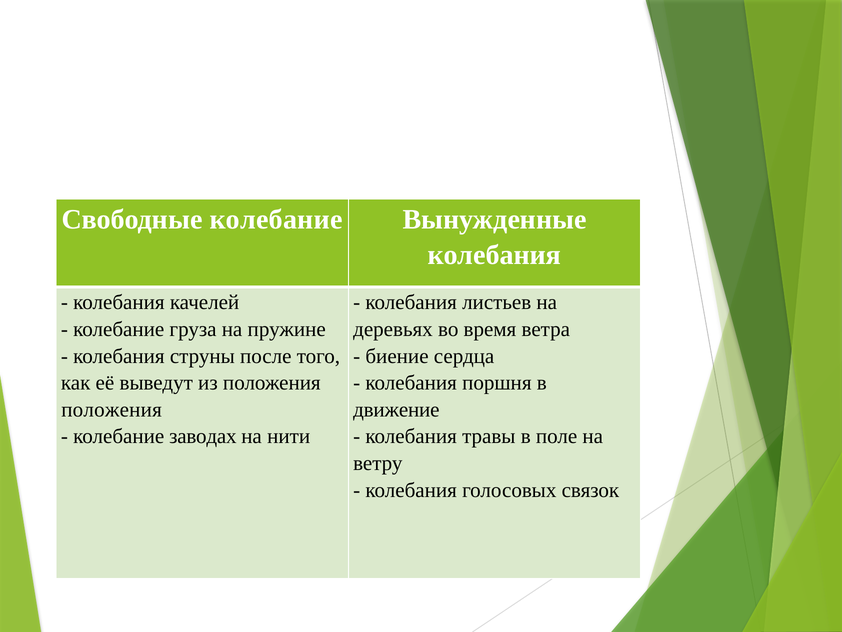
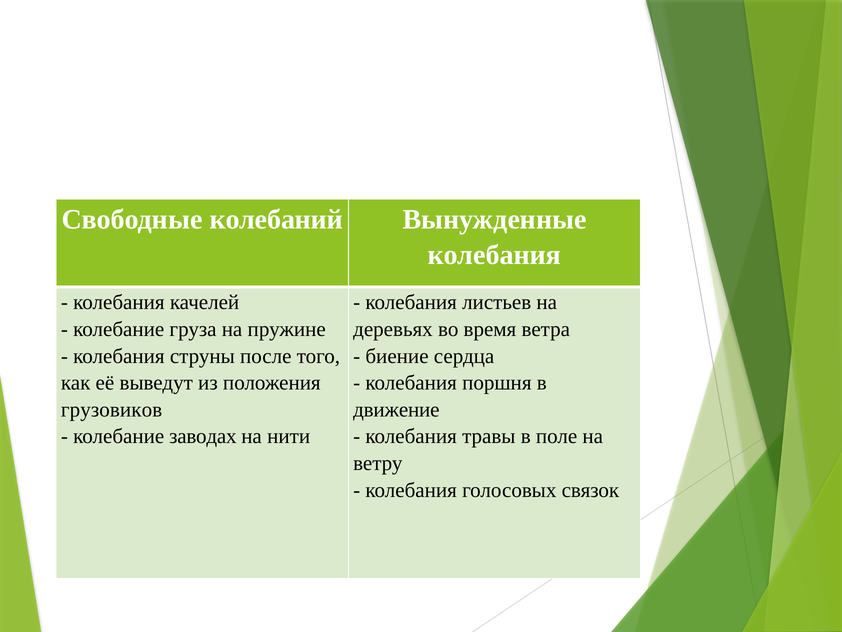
Свободные колебание: колебание -> колебаний
положения at (112, 409): положения -> грузовиков
